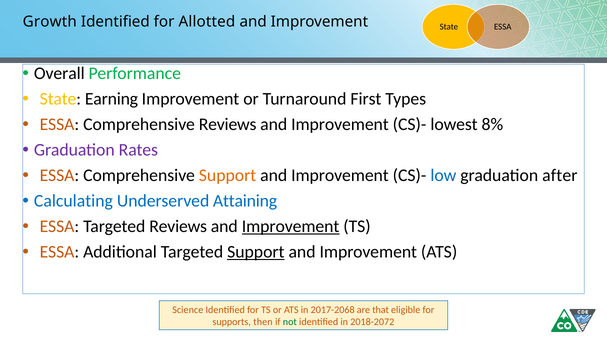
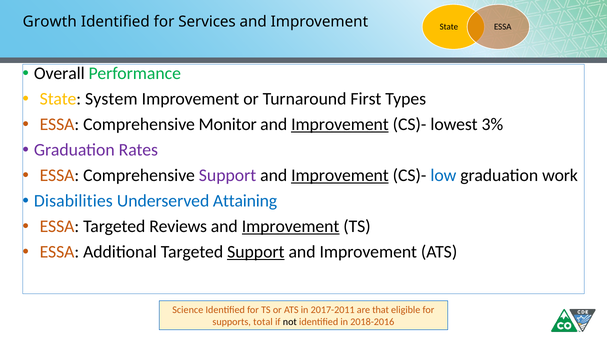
Allotted: Allotted -> Services
Earning: Earning -> System
Comprehensive Reviews: Reviews -> Monitor
Improvement at (340, 124) underline: none -> present
8%: 8% -> 3%
Support at (228, 175) colour: orange -> purple
Improvement at (340, 175) underline: none -> present
after: after -> work
Calculating: Calculating -> Disabilities
2017-2068: 2017-2068 -> 2017-2011
then: then -> total
not colour: green -> black
2018-2072: 2018-2072 -> 2018-2016
